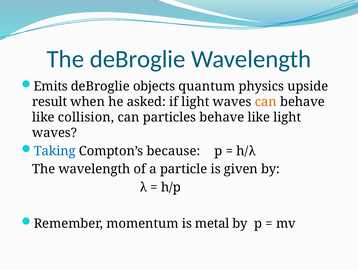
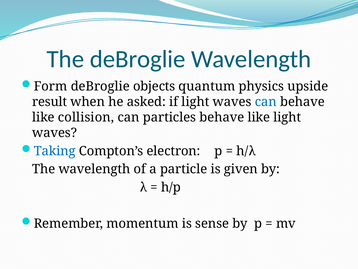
Emits: Emits -> Form
can at (266, 102) colour: orange -> blue
because: because -> electron
metal: metal -> sense
